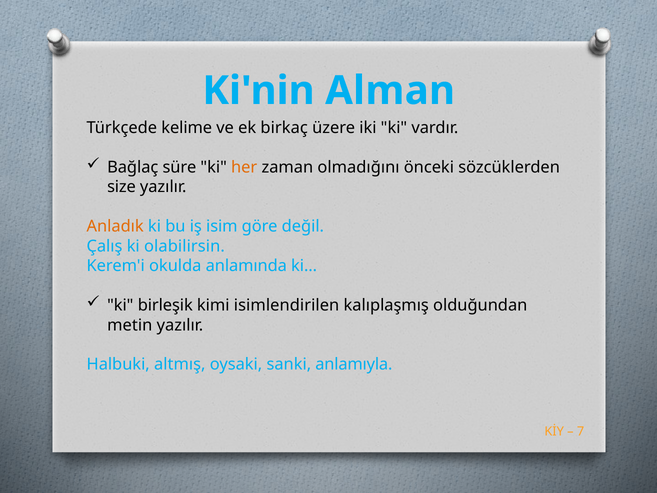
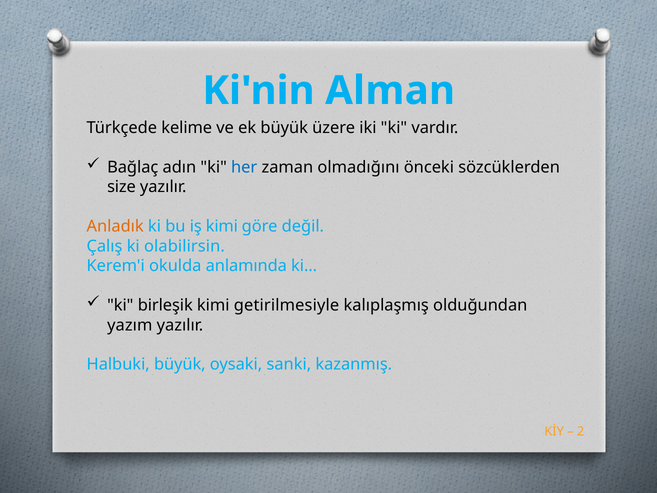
ek birkaç: birkaç -> büyük
süre: süre -> adın
her colour: orange -> blue
iş isim: isim -> kimi
isimlendirilen: isimlendirilen -> getirilmesiyle
metin: metin -> yazım
Halbuki altmış: altmış -> büyük
anlamıyla: anlamıyla -> kazanmış
7: 7 -> 2
